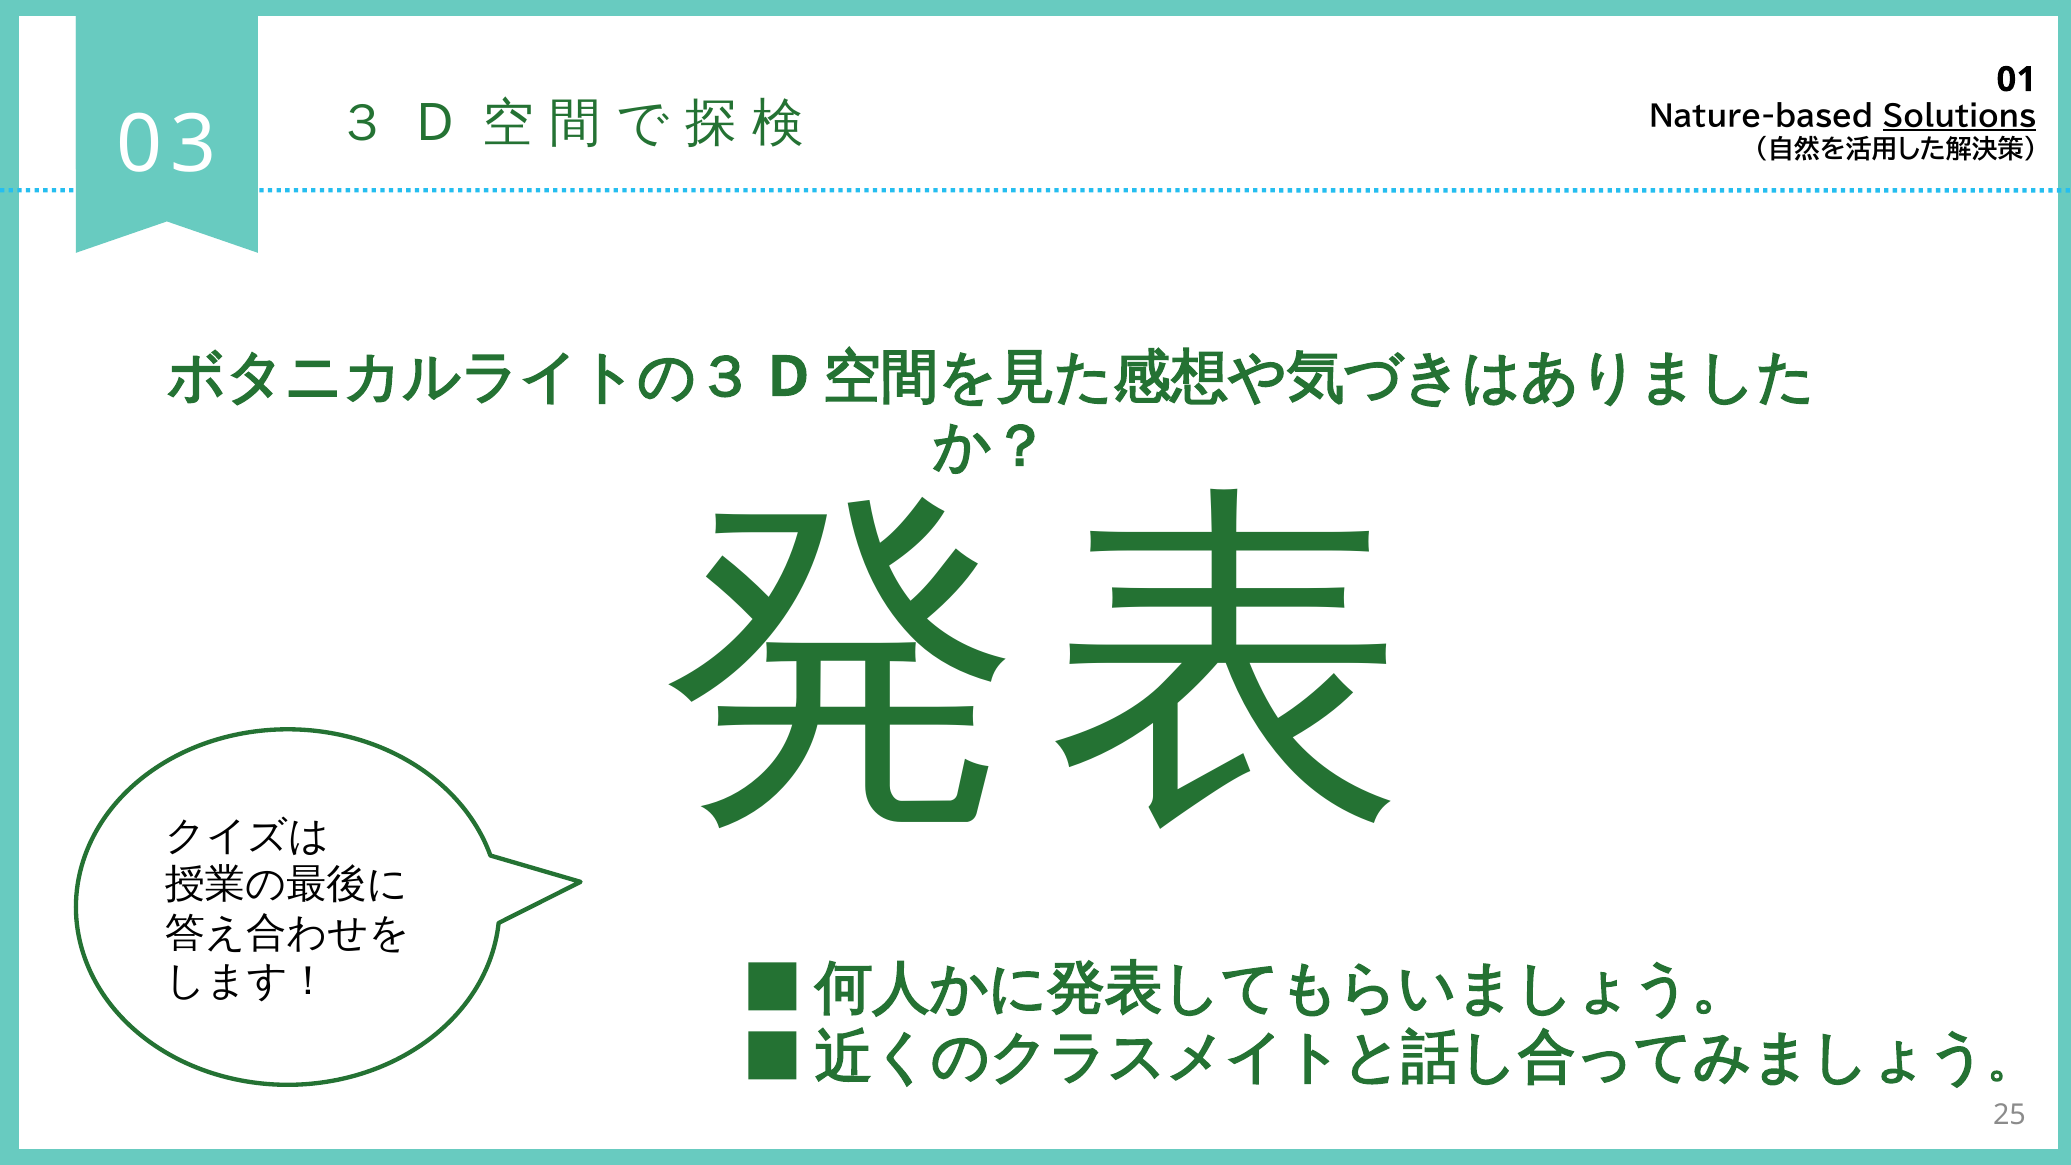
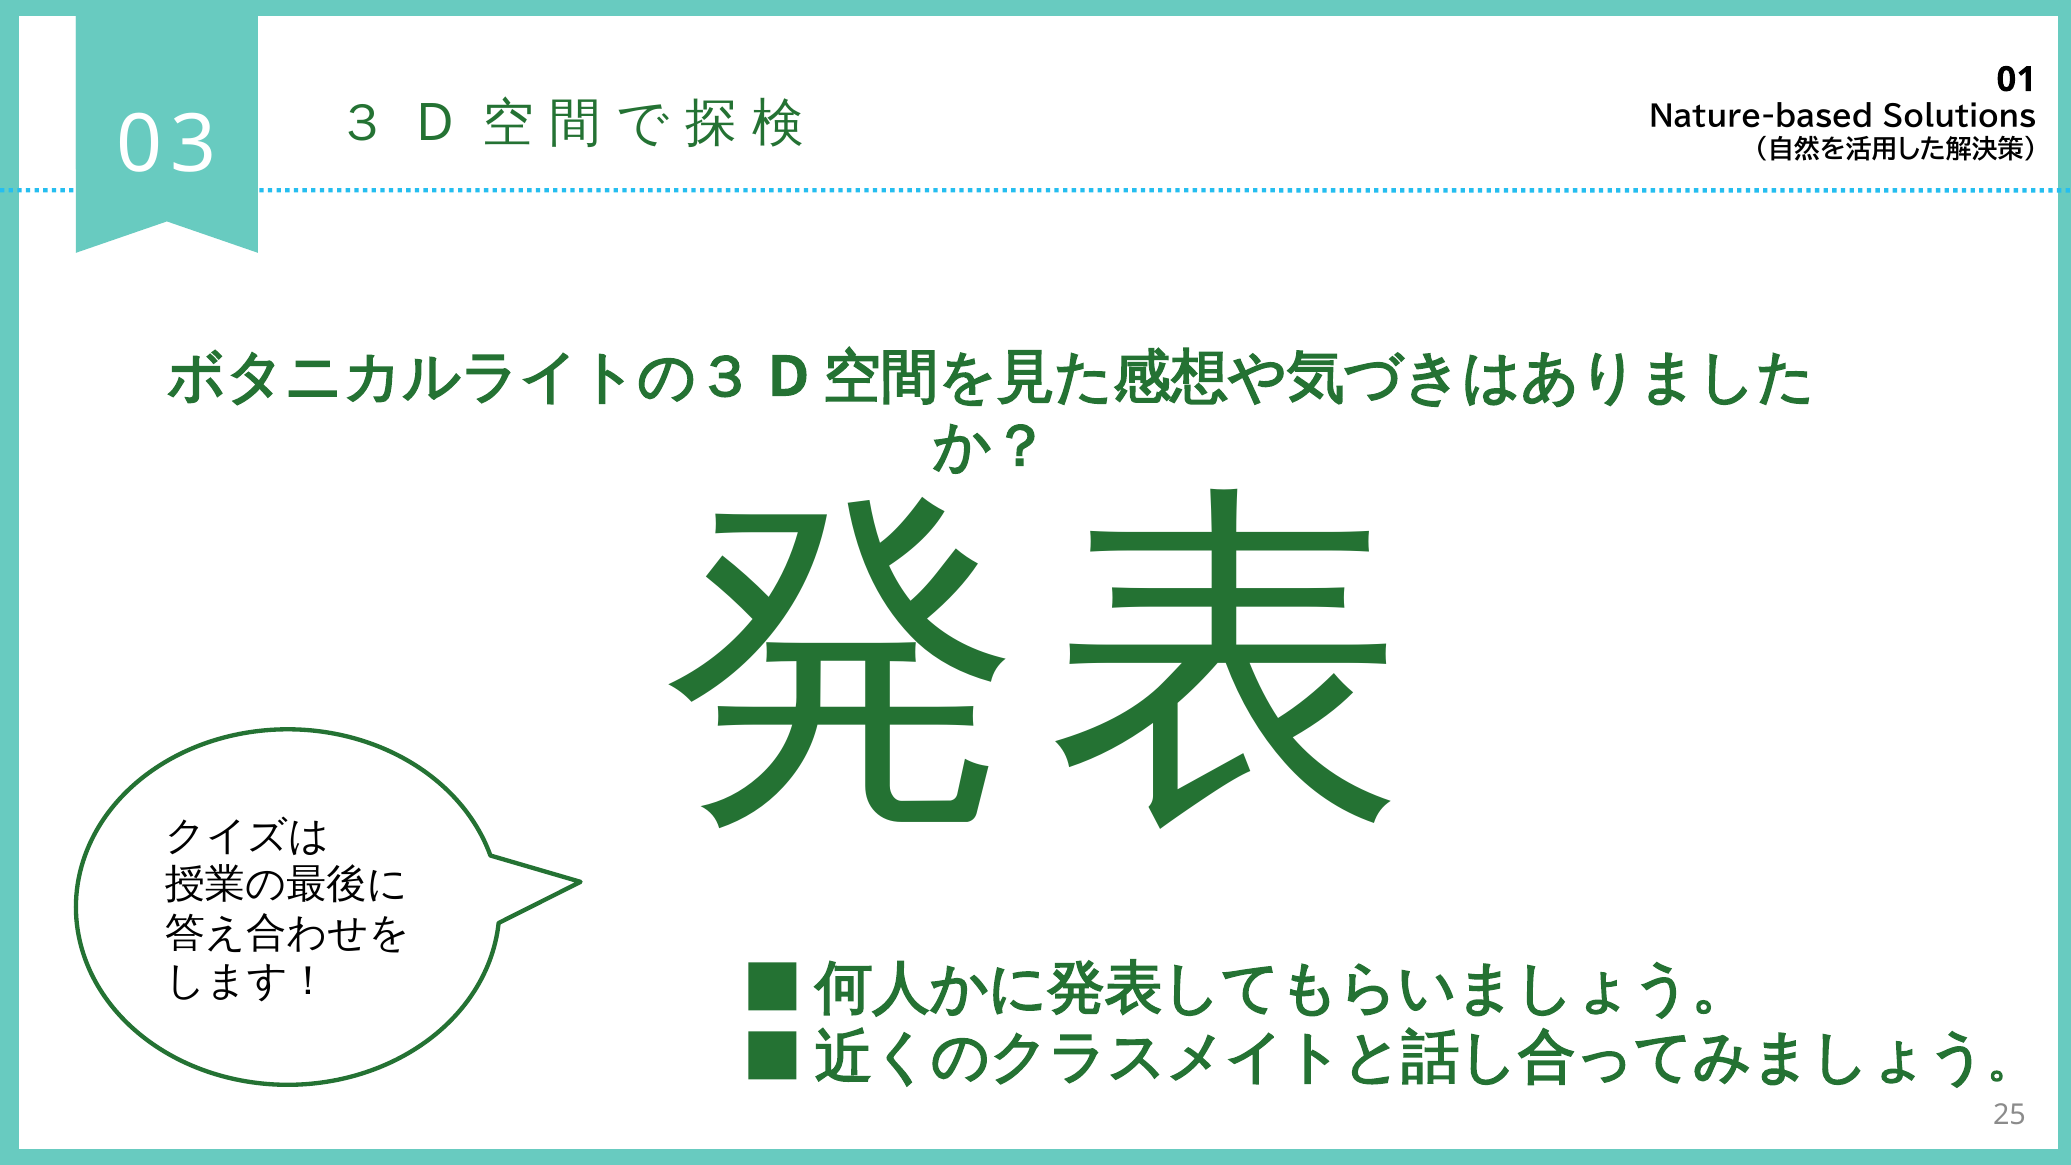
Solutions underline: present -> none
